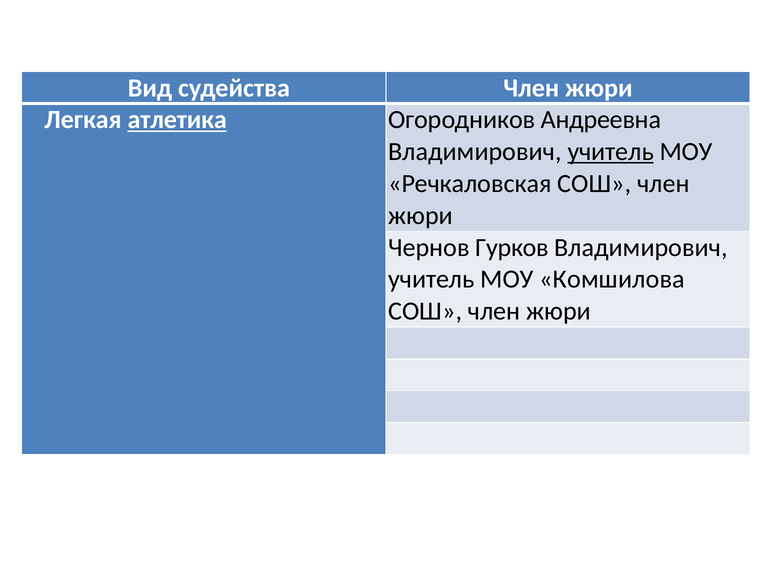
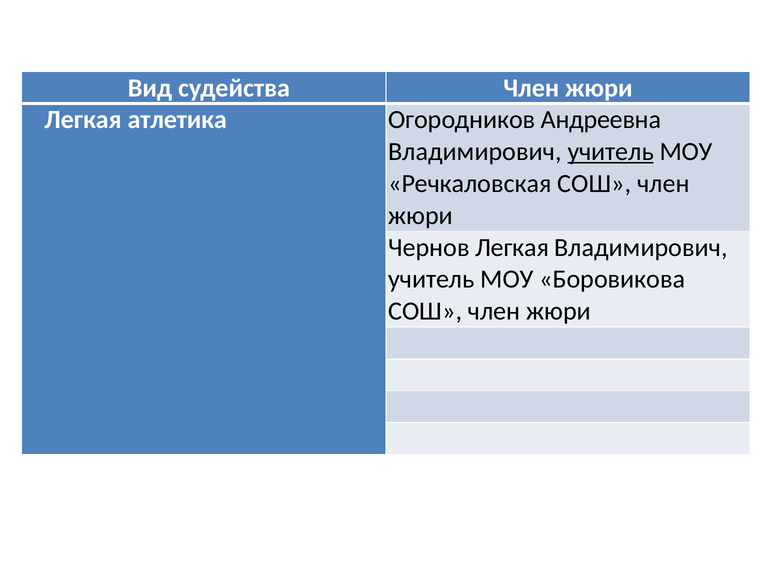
атлетика underline: present -> none
Чернов Гурков: Гурков -> Легкая
Комшилова: Комшилова -> Боровикова
